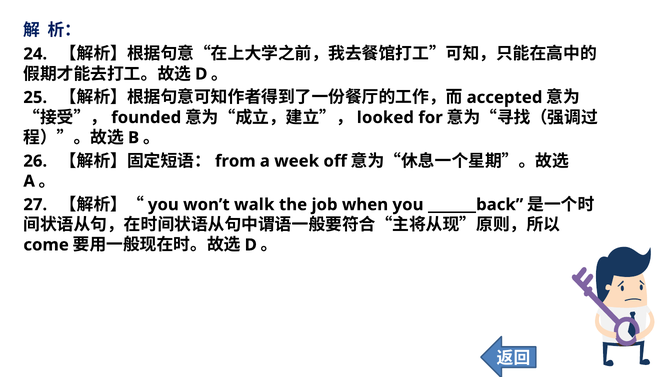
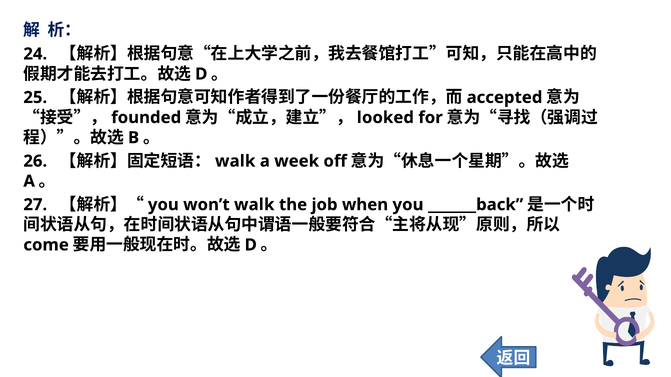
from at (235, 161): from -> walk
